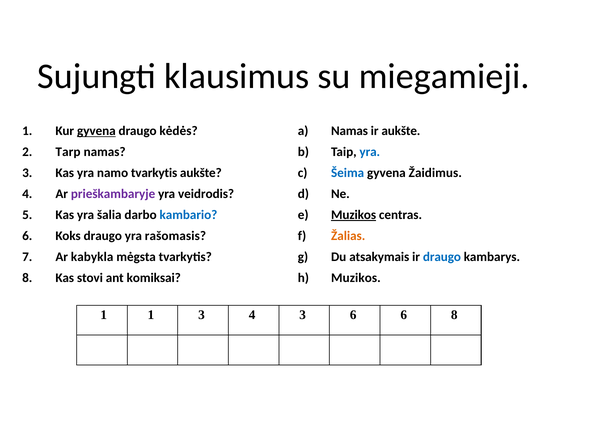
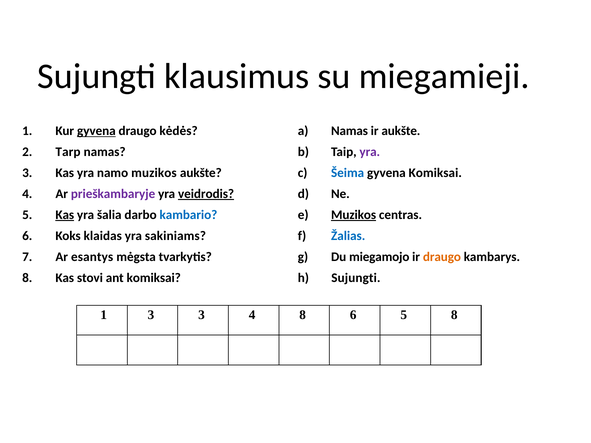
yra at (370, 152) colour: blue -> purple
namo tvarkytis: tvarkytis -> muzikos
gyvena Žaidimus: Žaidimus -> Komiksai
veidrodis underline: none -> present
Kas at (65, 215) underline: none -> present
Koks draugo: draugo -> klaidas
rašomasis: rašomasis -> sakiniams
Žalias colour: orange -> blue
kabykla: kabykla -> esantys
atsakymais: atsakymais -> miegamojo
draugo at (442, 257) colour: blue -> orange
Muzikos at (356, 278): Muzikos -> Sujungti
1 1: 1 -> 3
4 3: 3 -> 8
6 6: 6 -> 5
